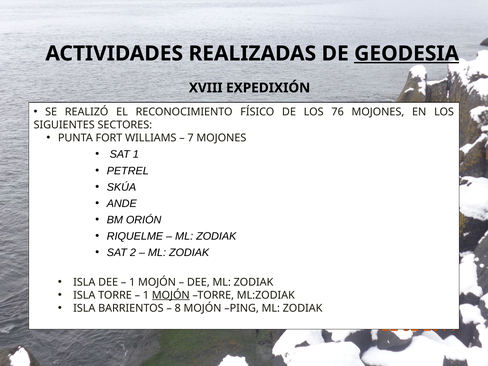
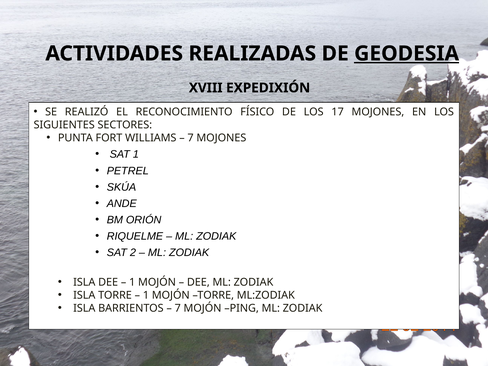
76: 76 -> 17
MOJÓN at (171, 295) underline: present -> none
8 at (178, 308): 8 -> 7
